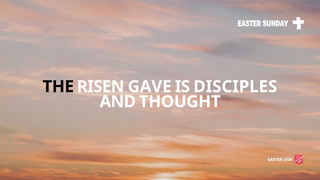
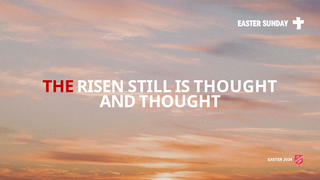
THE colour: black -> red
GAVE: GAVE -> STILL
IS DISCIPLES: DISCIPLES -> THOUGHT
